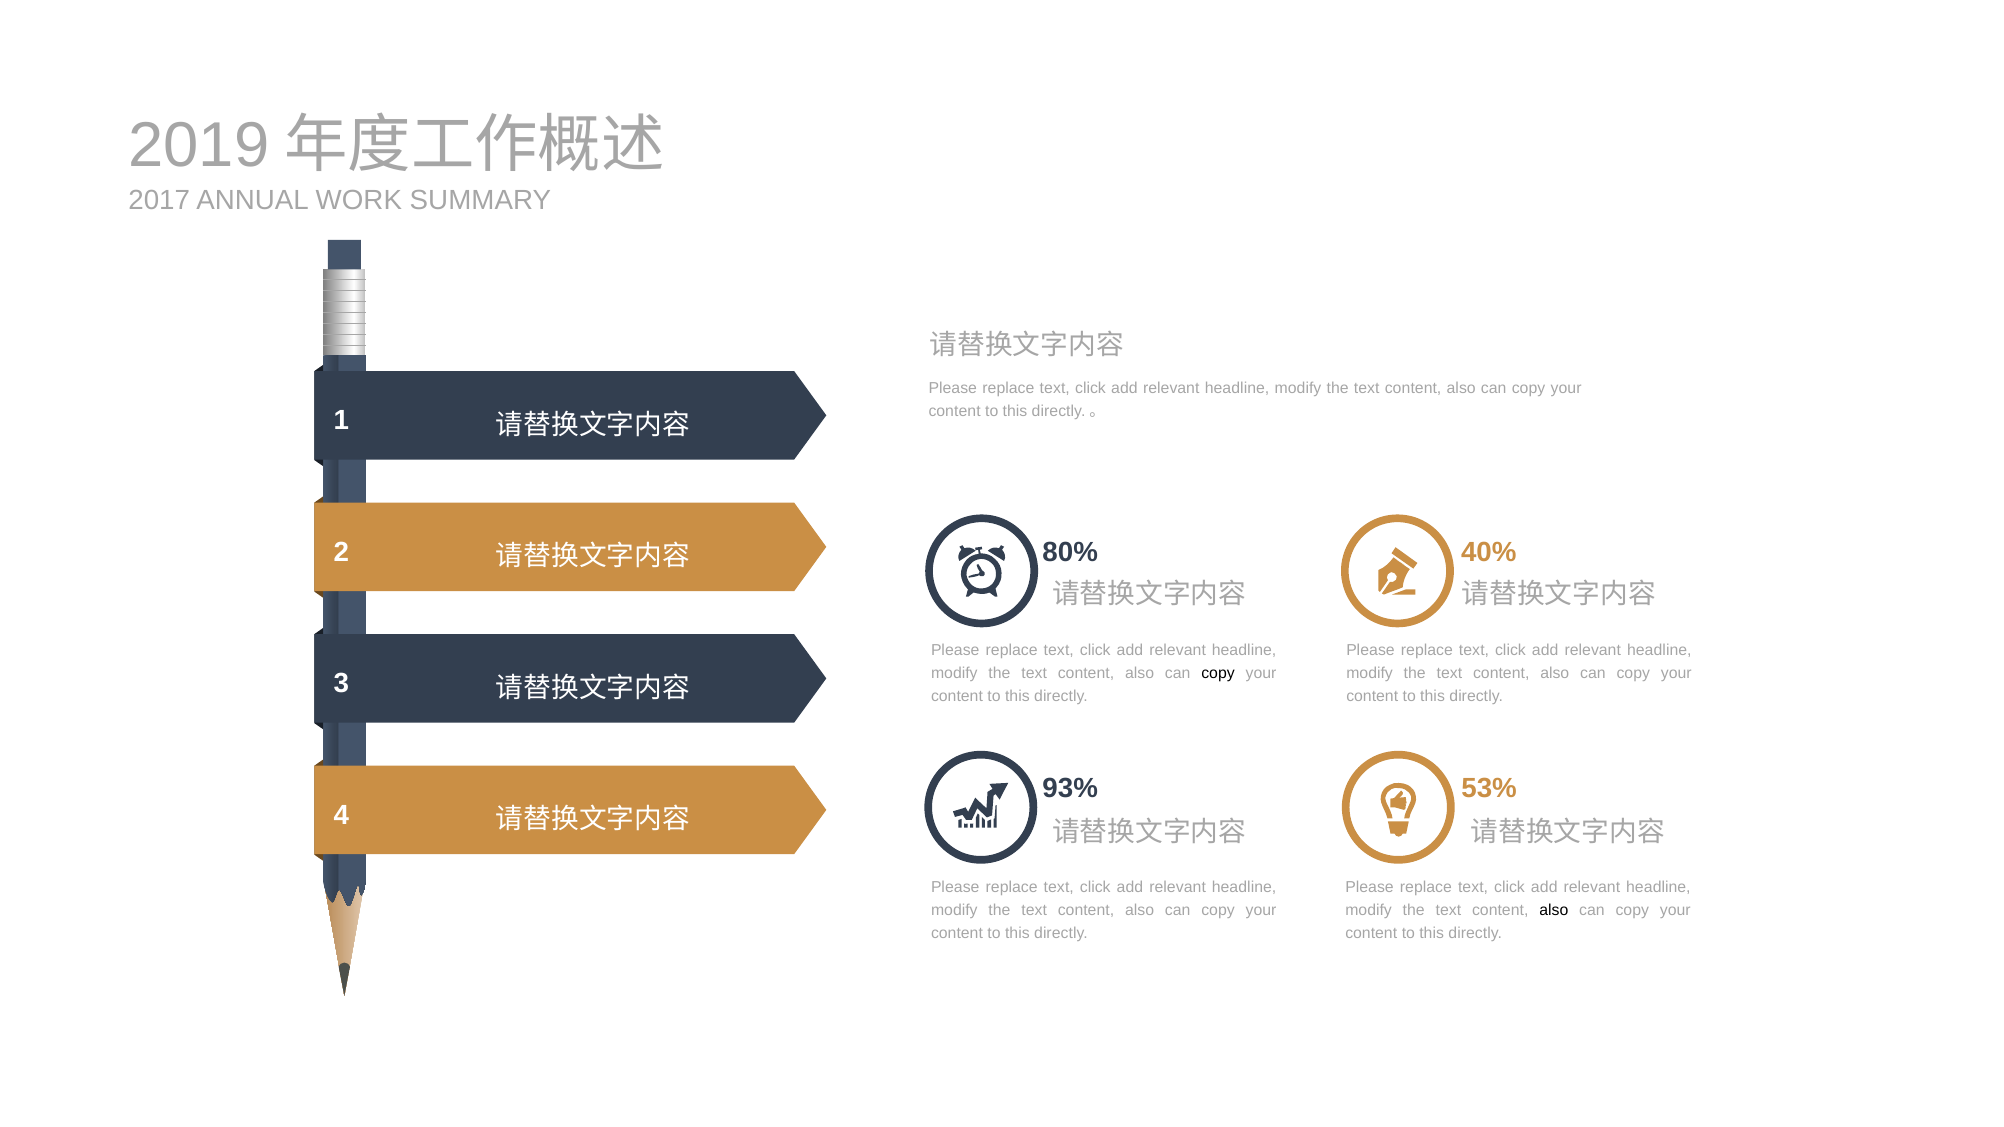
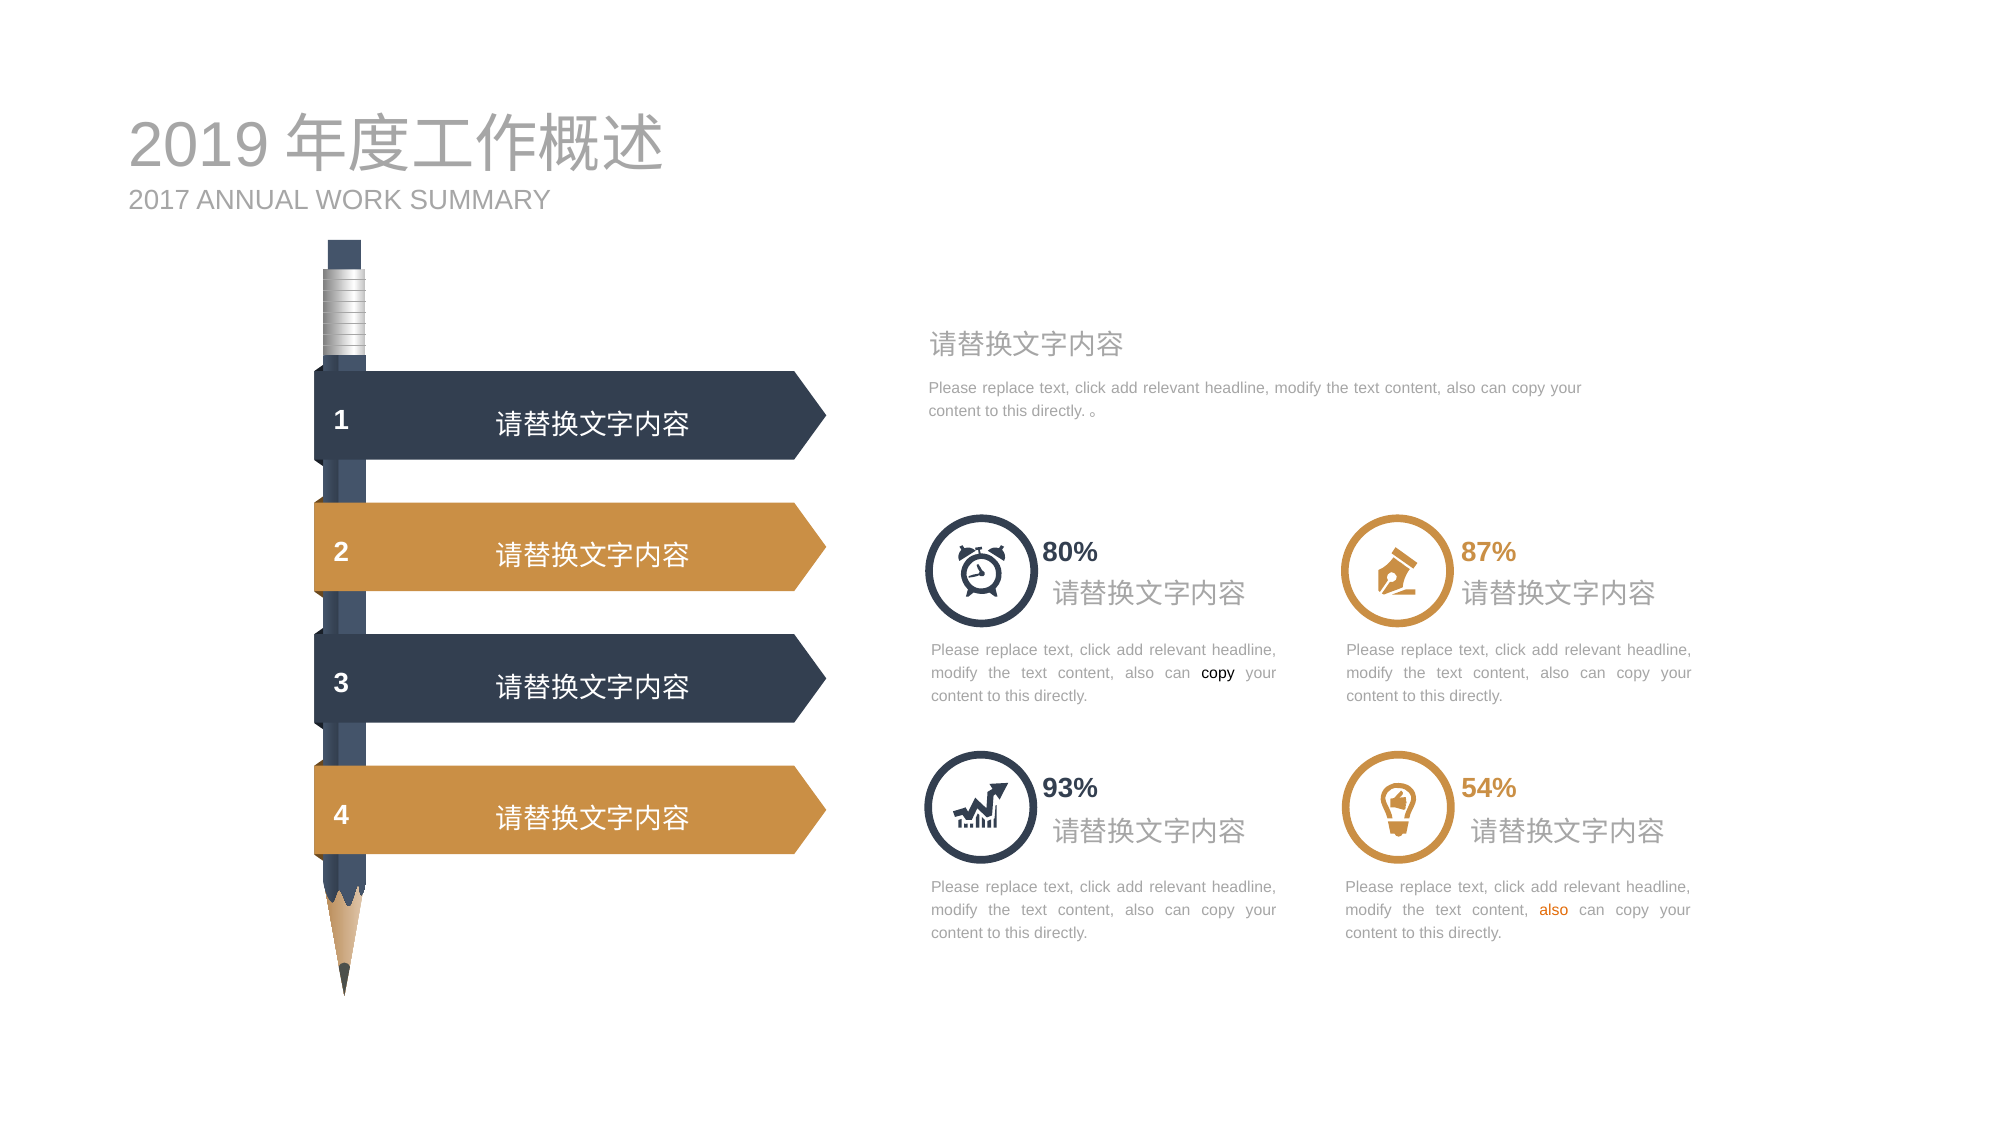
40%: 40% -> 87%
53%: 53% -> 54%
also at (1554, 911) colour: black -> orange
